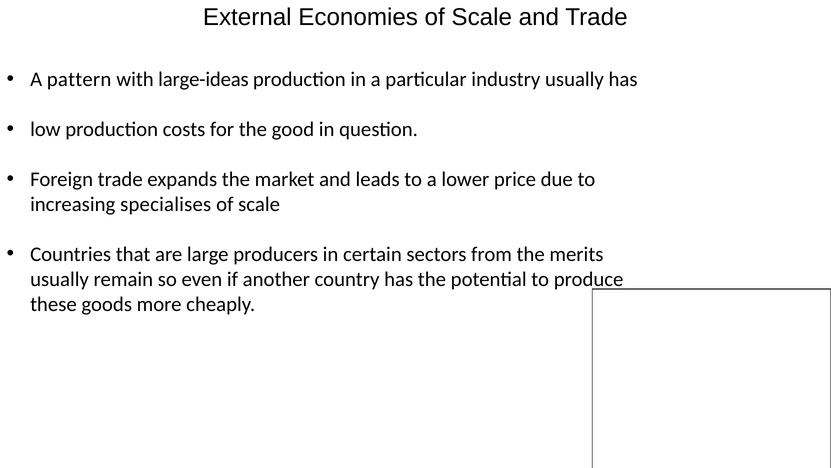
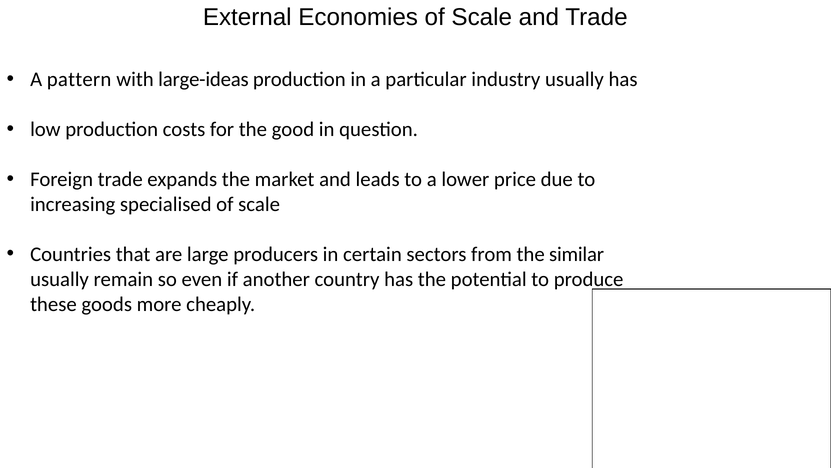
specialises: specialises -> specialised
merits: merits -> similar
